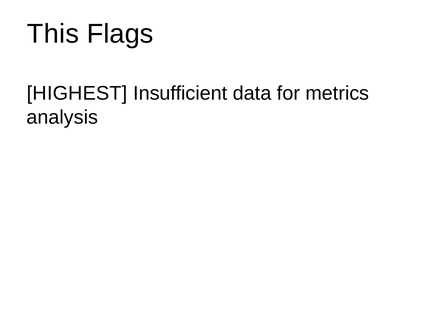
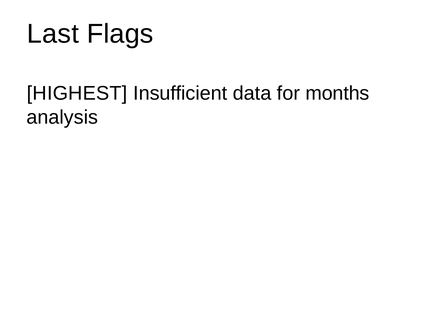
This: This -> Last
metrics: metrics -> months
